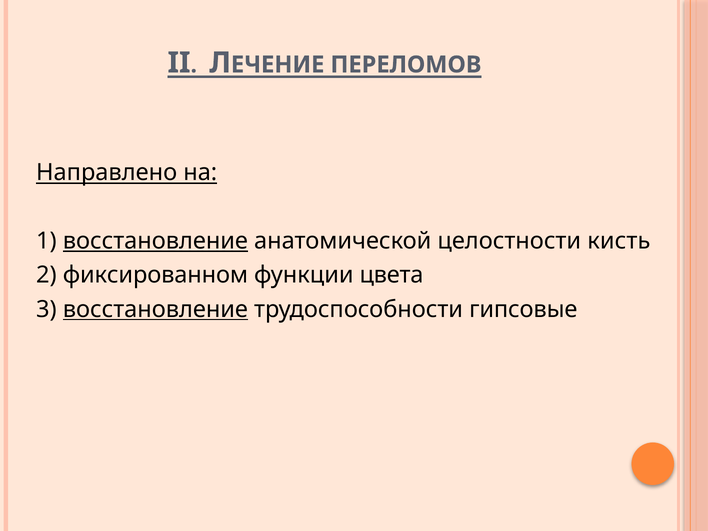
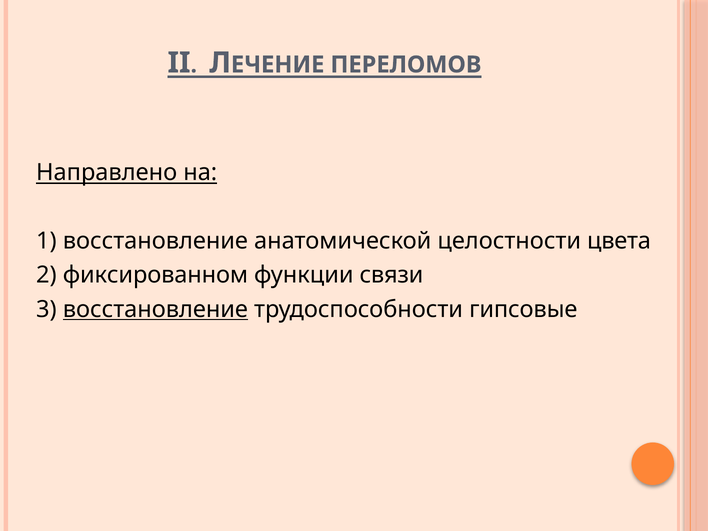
восстановление at (155, 241) underline: present -> none
кисть: кисть -> цвета
цвета: цвета -> связи
